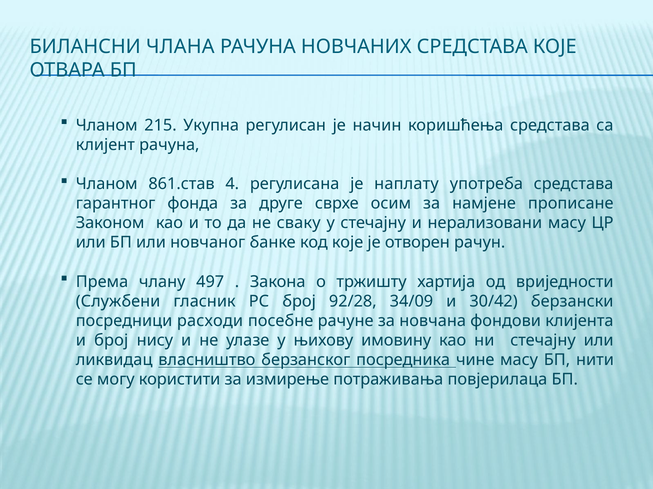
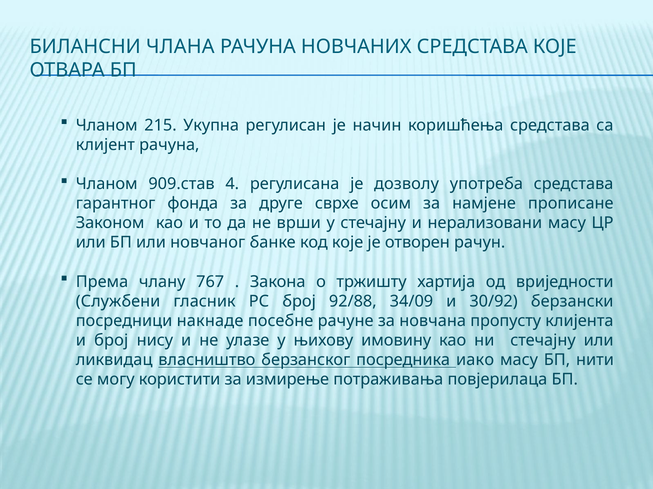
861.став: 861.став -> 909.став
наплату: наплату -> дозволу
сваку: сваку -> врши
497: 497 -> 767
92/28: 92/28 -> 92/88
30/42: 30/42 -> 30/92
расходи: расходи -> накнаде
фондови: фондови -> пропусту
чине: чине -> иако
